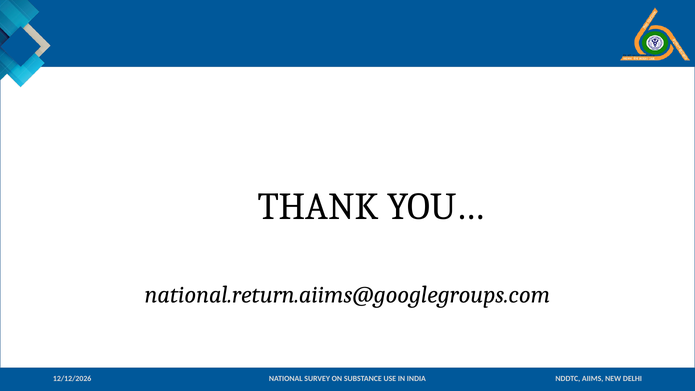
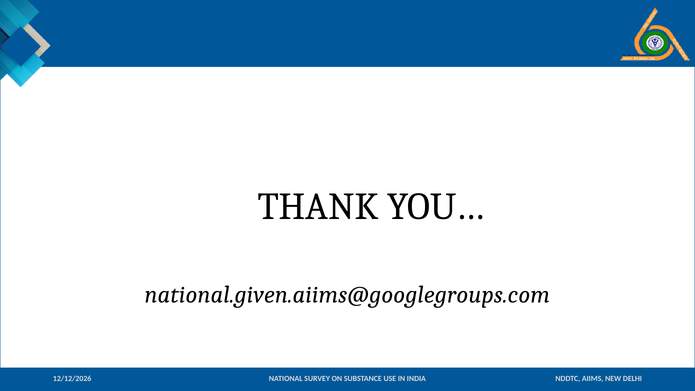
national.return.aiims@googlegroups.com: national.return.aiims@googlegroups.com -> national.given.aiims@googlegroups.com
